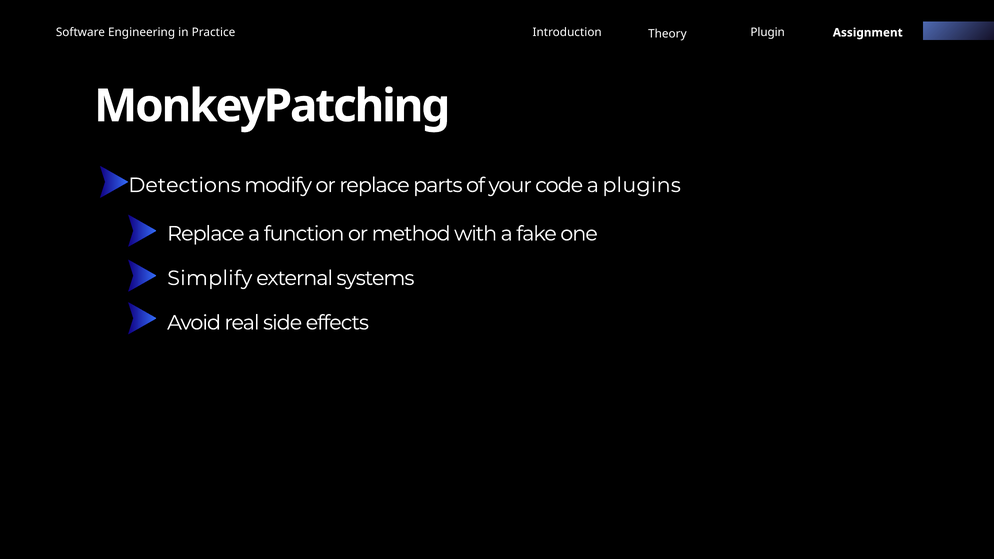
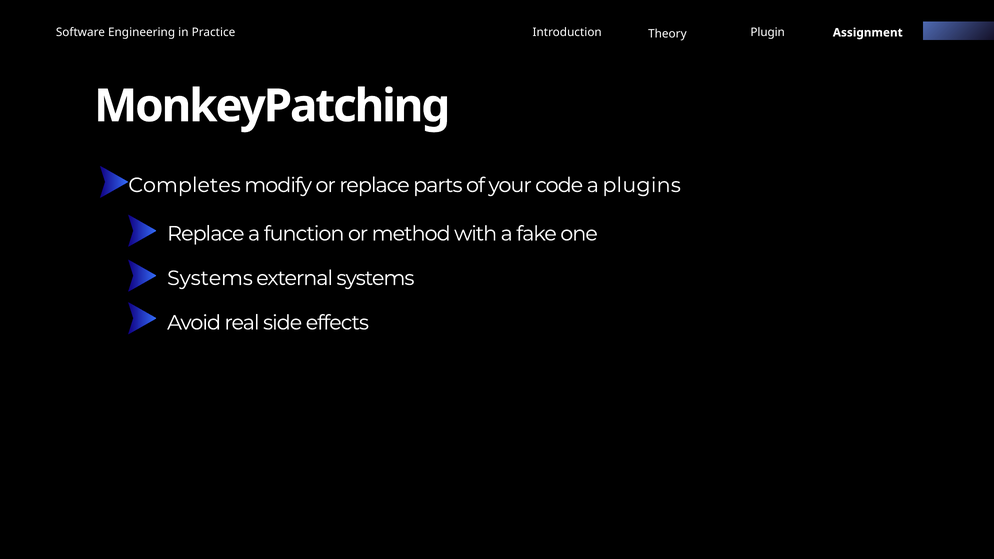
Detections: Detections -> Completes
Simplify at (210, 278): Simplify -> Systems
